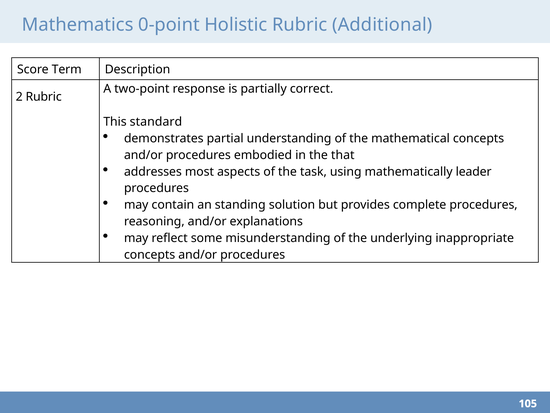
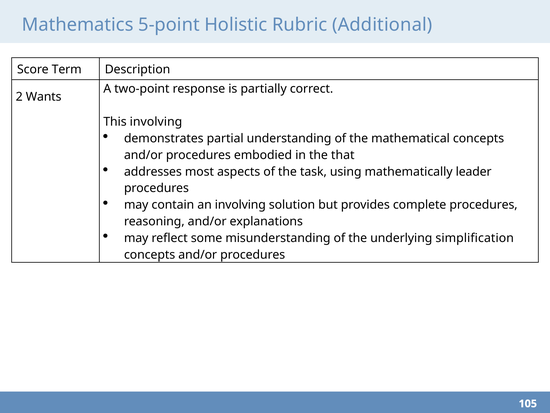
0-point: 0-point -> 5-point
2 Rubric: Rubric -> Wants
This standard: standard -> involving
an standing: standing -> involving
inappropriate: inappropriate -> simplification
